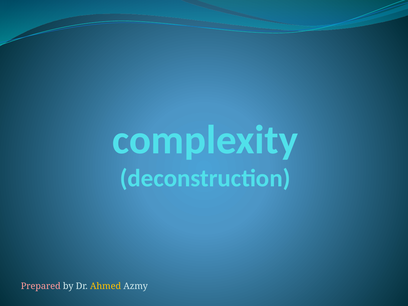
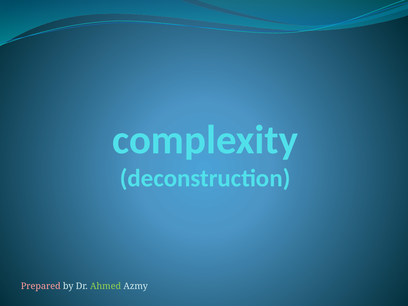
Ahmed colour: yellow -> light green
